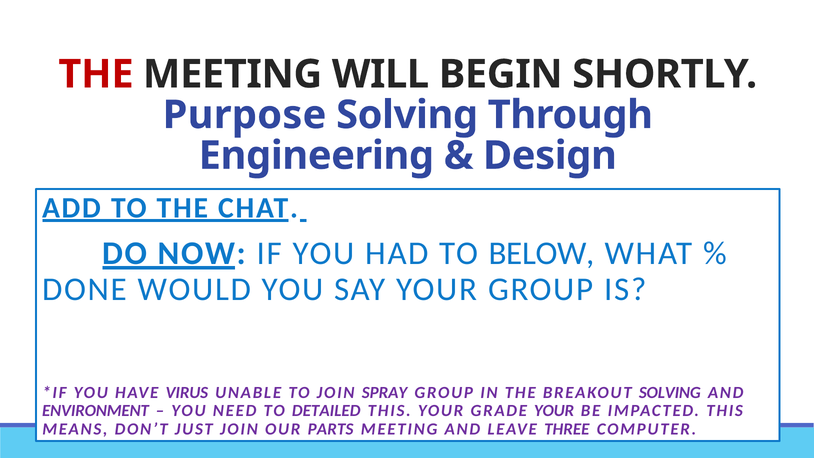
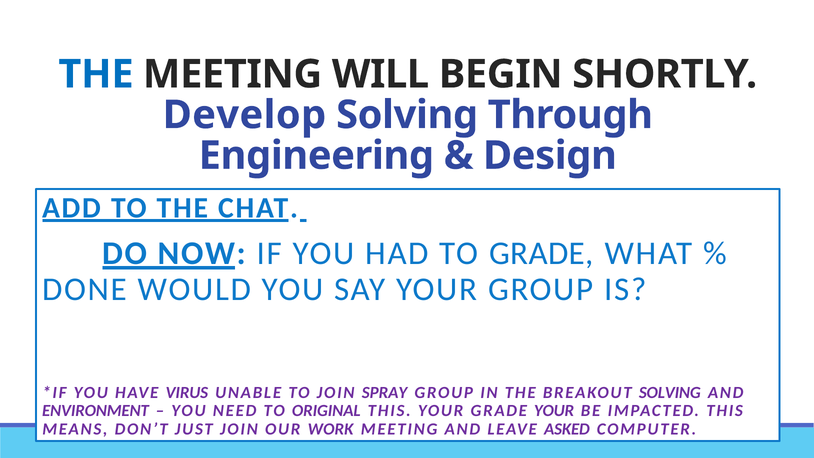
THE at (96, 74) colour: red -> blue
Purpose: Purpose -> Develop
TO BELOW: BELOW -> GRADE
DETAILED: DETAILED -> ORIGINAL
PARTS: PARTS -> WORK
THREE: THREE -> ASKED
